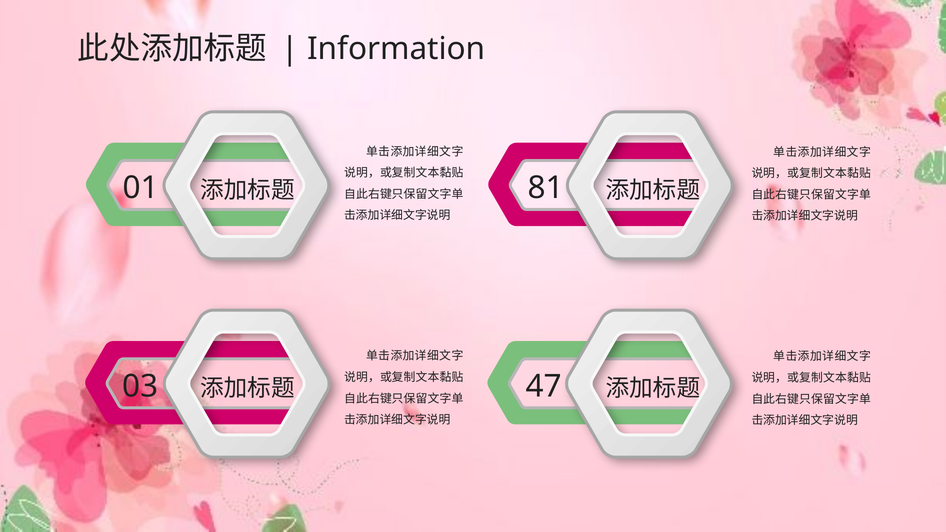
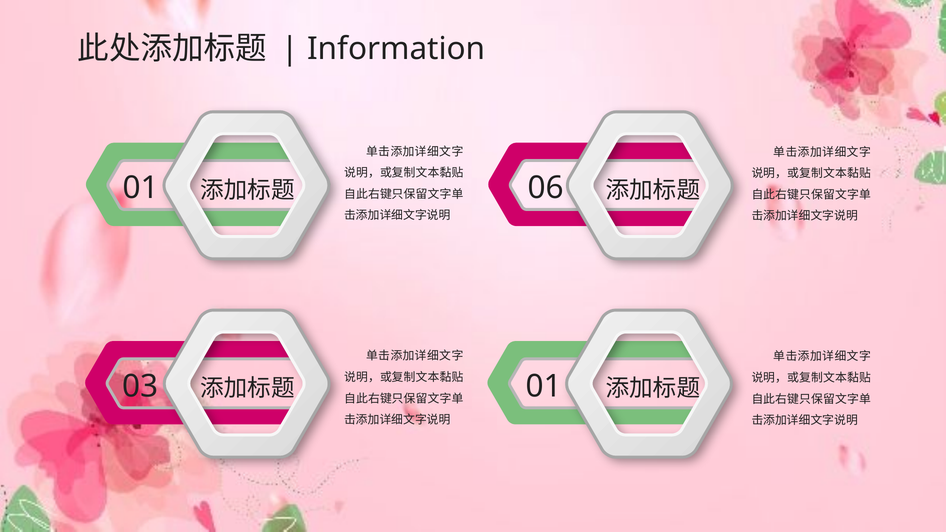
81: 81 -> 06
03 47: 47 -> 01
